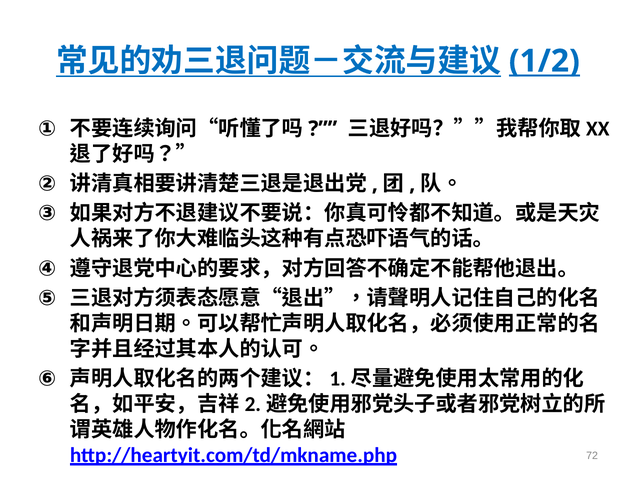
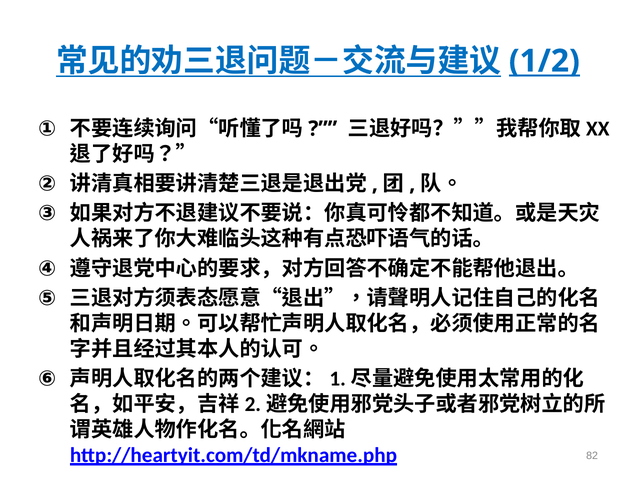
72: 72 -> 82
